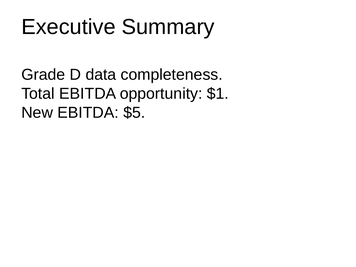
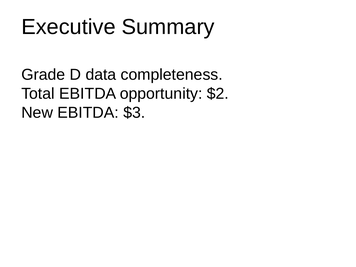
$1: $1 -> $2
$5: $5 -> $3
